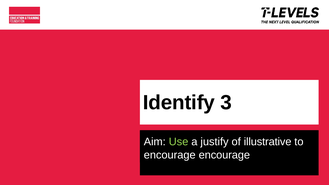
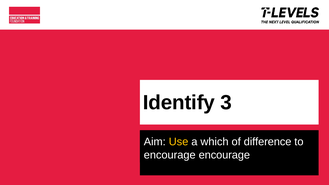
Use colour: light green -> yellow
justify: justify -> which
illustrative: illustrative -> difference
